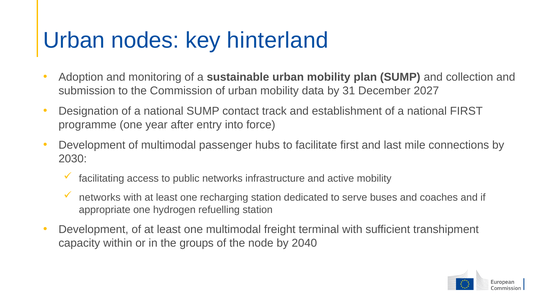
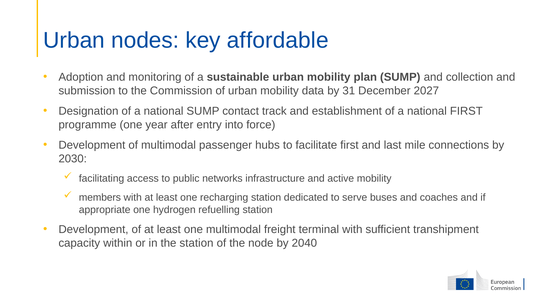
hinterland: hinterland -> affordable
networks at (100, 197): networks -> members
the groups: groups -> station
